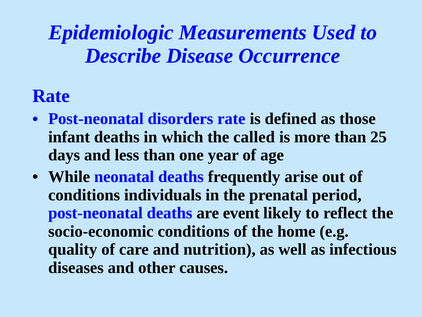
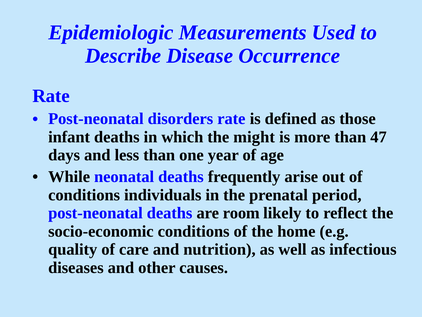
called: called -> might
25: 25 -> 47
event: event -> room
